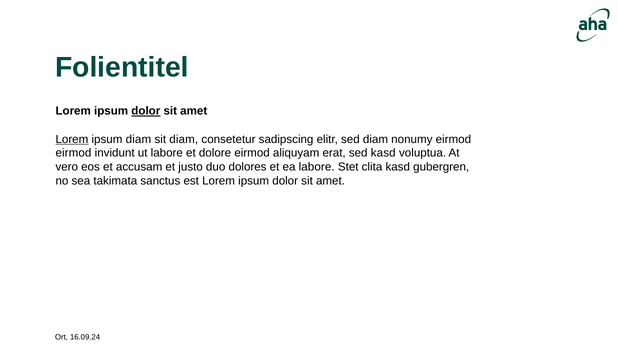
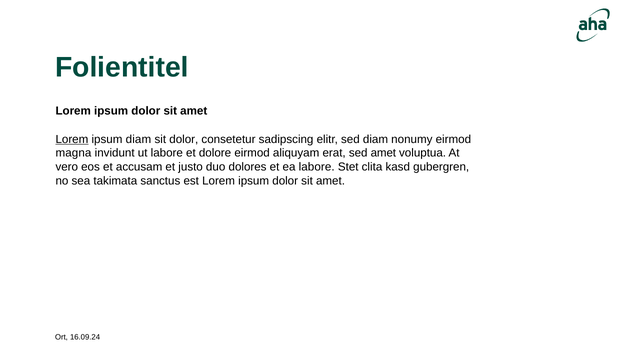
dolor at (146, 111) underline: present -> none
sit diam: diam -> dolor
eirmod at (73, 153): eirmod -> magna
sed kasd: kasd -> amet
